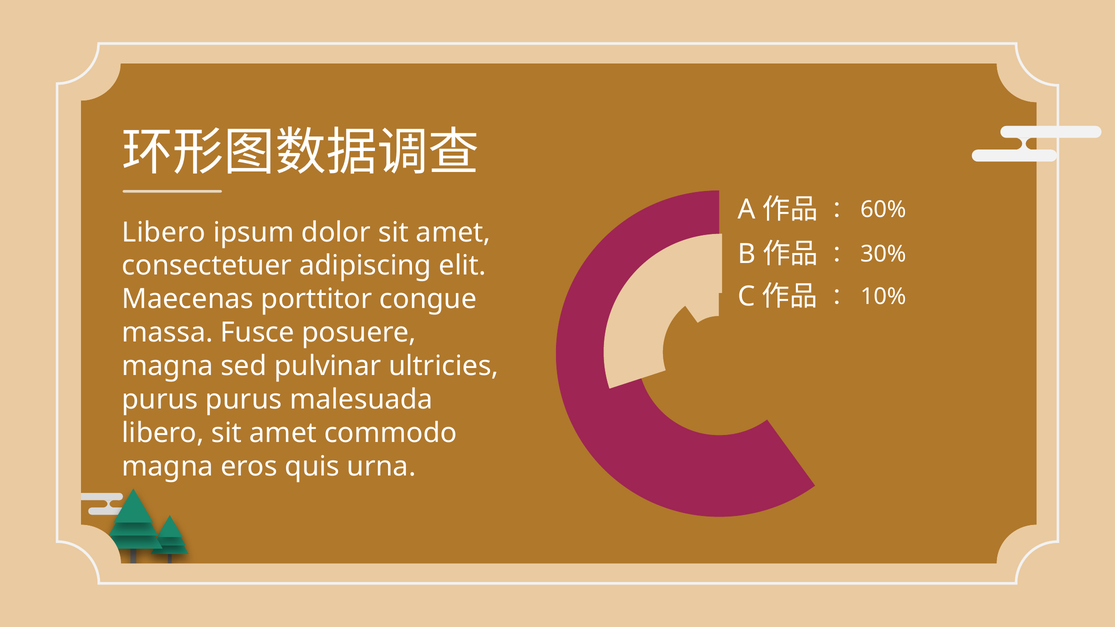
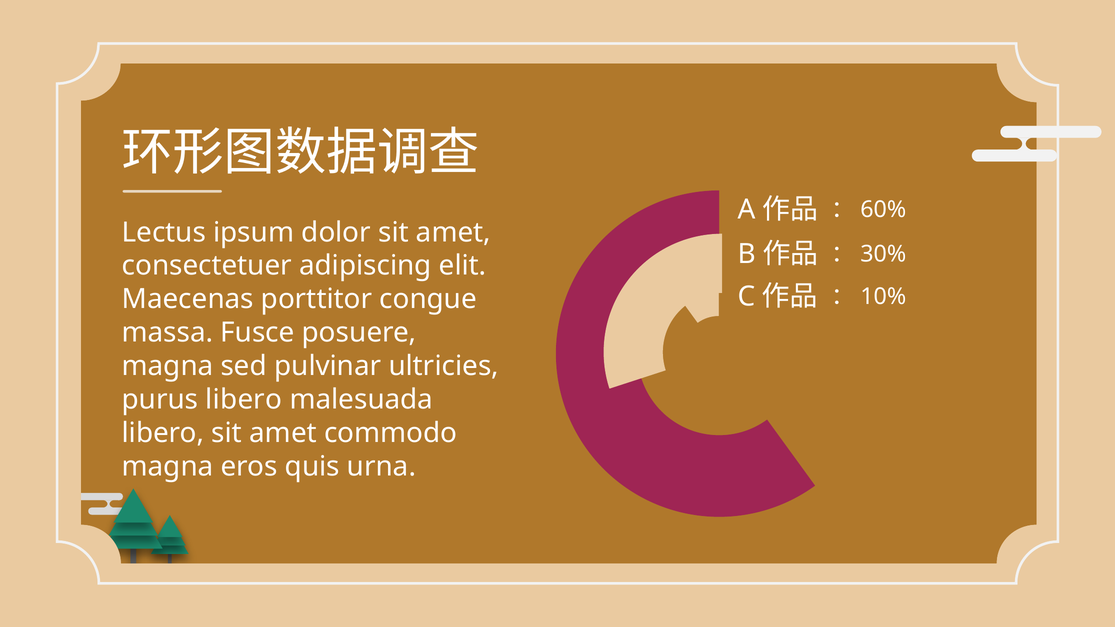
Libero at (164, 232): Libero -> Lectus
purus purus: purus -> libero
